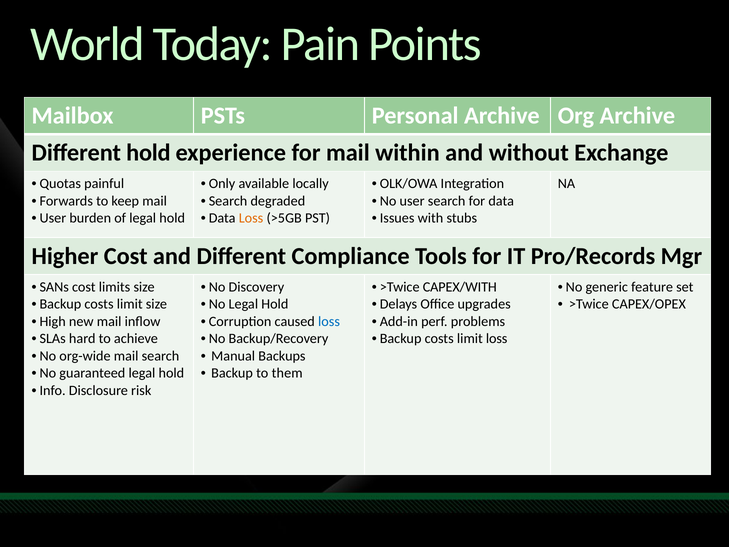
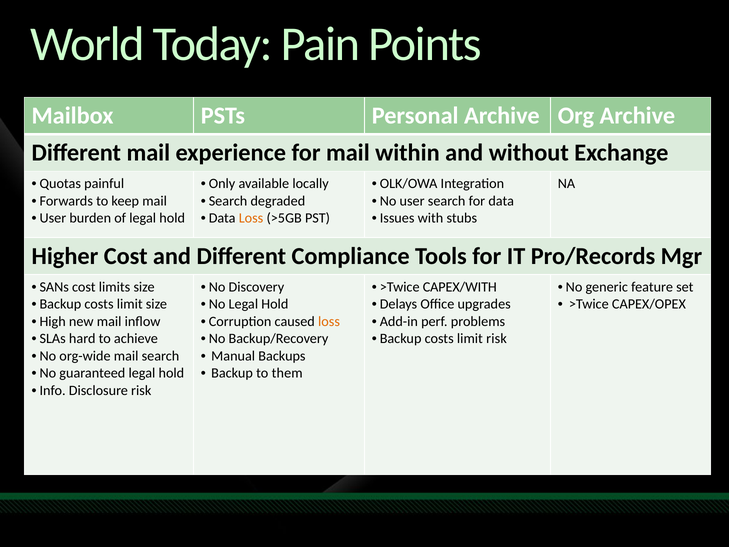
Different hold: hold -> mail
loss at (329, 321) colour: blue -> orange
limit loss: loss -> risk
